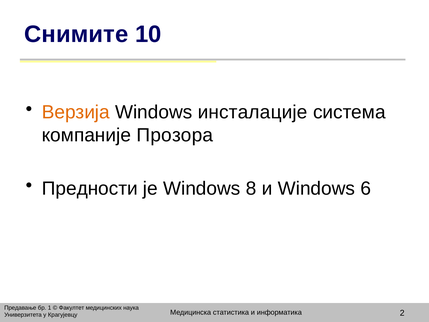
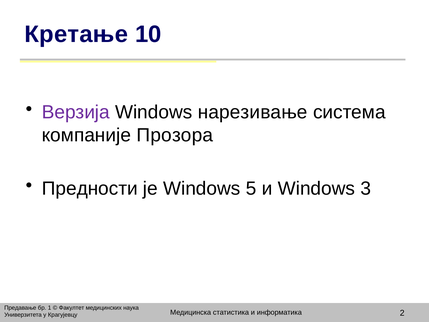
Снимите: Снимите -> Кретање
Верзија colour: orange -> purple
инсталације: инсталације -> нарезивање
8: 8 -> 5
6: 6 -> 3
